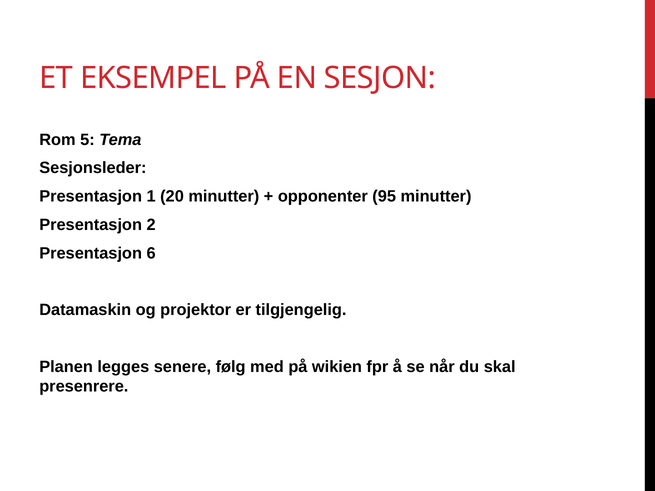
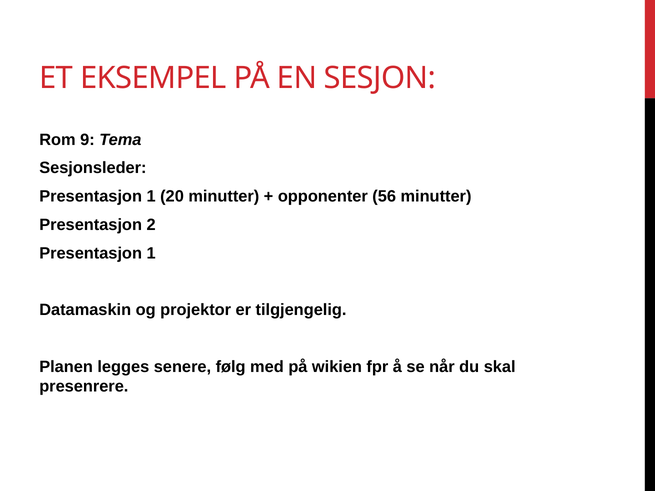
5: 5 -> 9
95: 95 -> 56
6 at (151, 253): 6 -> 1
